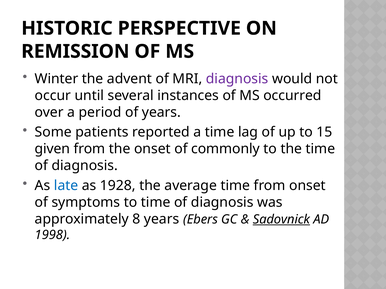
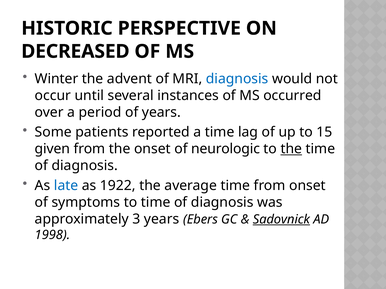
REMISSION: REMISSION -> DECREASED
diagnosis at (237, 79) colour: purple -> blue
commonly: commonly -> neurologic
the at (291, 149) underline: none -> present
1928: 1928 -> 1922
8: 8 -> 3
